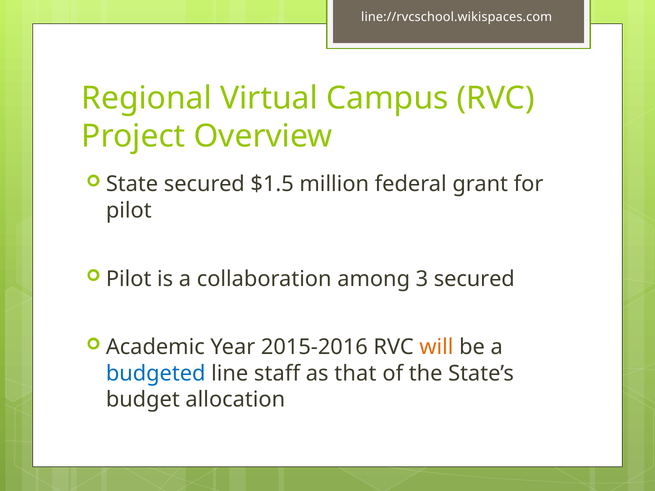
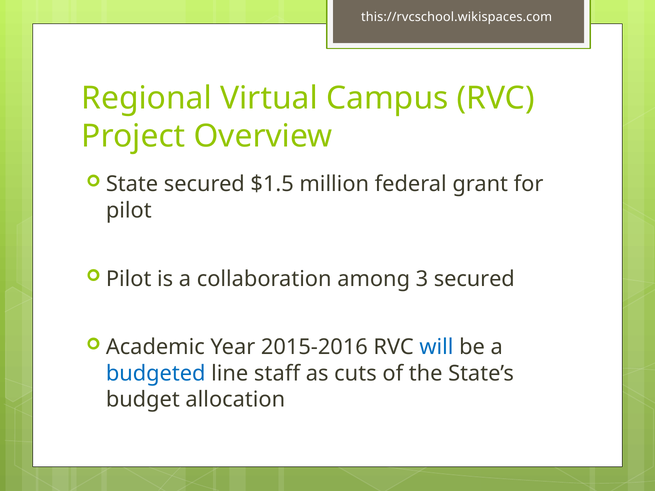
line://rvcschool.wikispaces.com: line://rvcschool.wikispaces.com -> this://rvcschool.wikispaces.com
will colour: orange -> blue
that: that -> cuts
